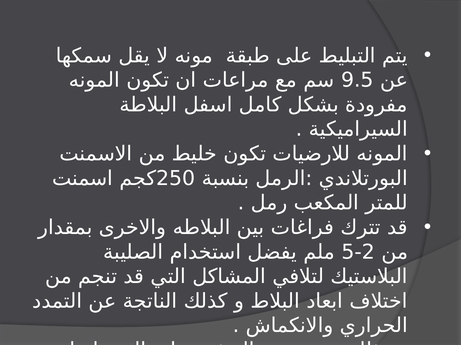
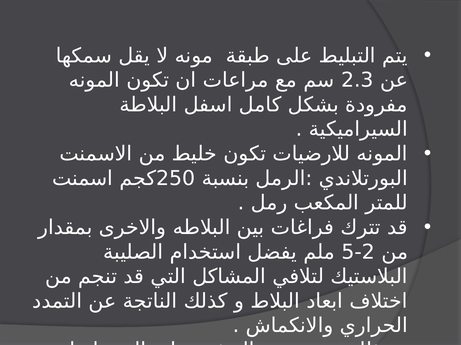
9.5: 9.5 -> 2.3
